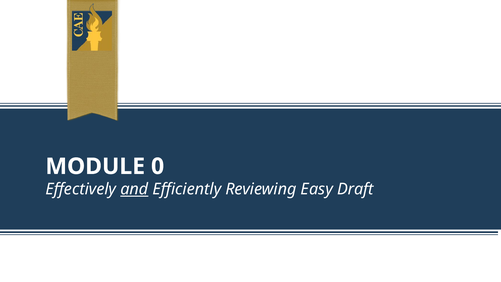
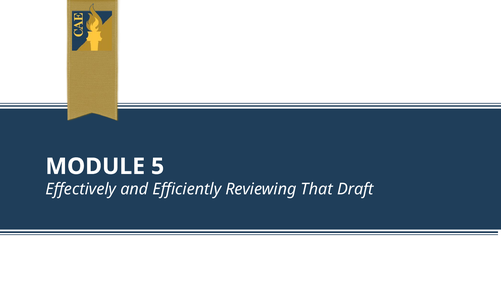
0: 0 -> 5
and underline: present -> none
Easy: Easy -> That
